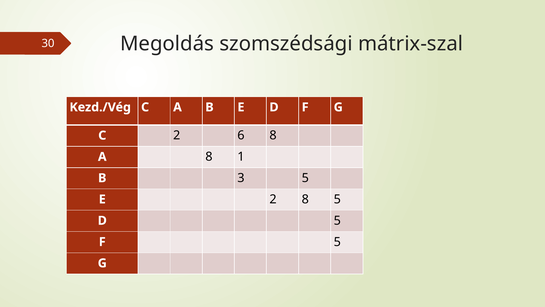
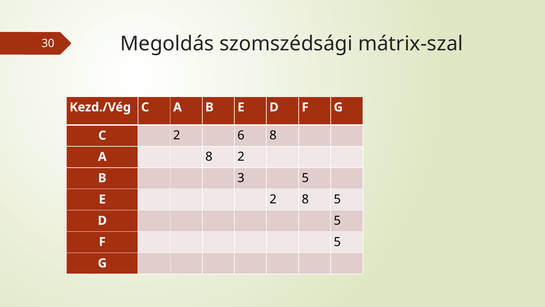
8 1: 1 -> 2
